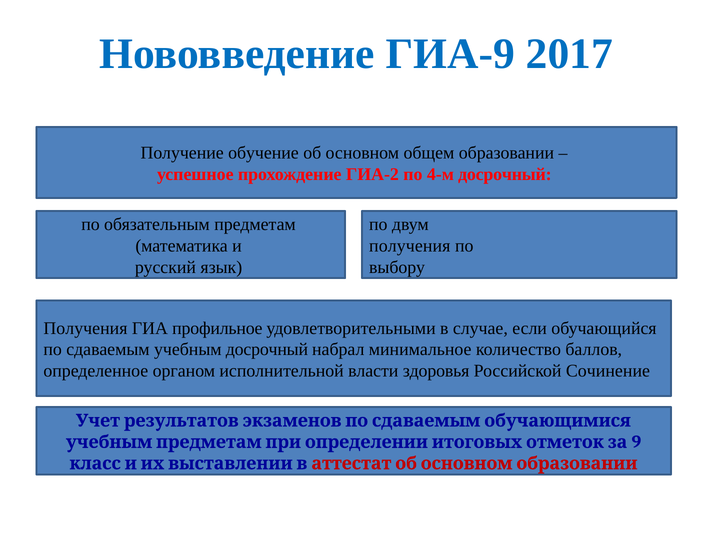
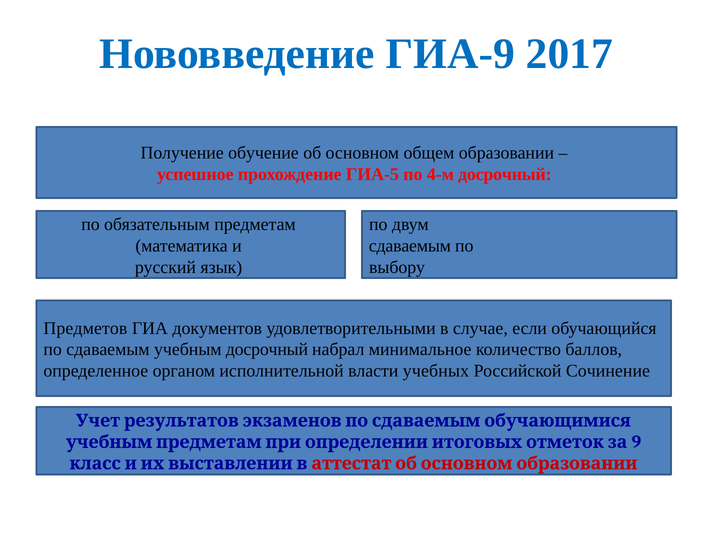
ГИА-2: ГИА-2 -> ГИА-5
получения at (410, 246): получения -> сдаваемым
Получения at (85, 329): Получения -> Предметов
профильное: профильное -> документов
здоровья: здоровья -> учебных
